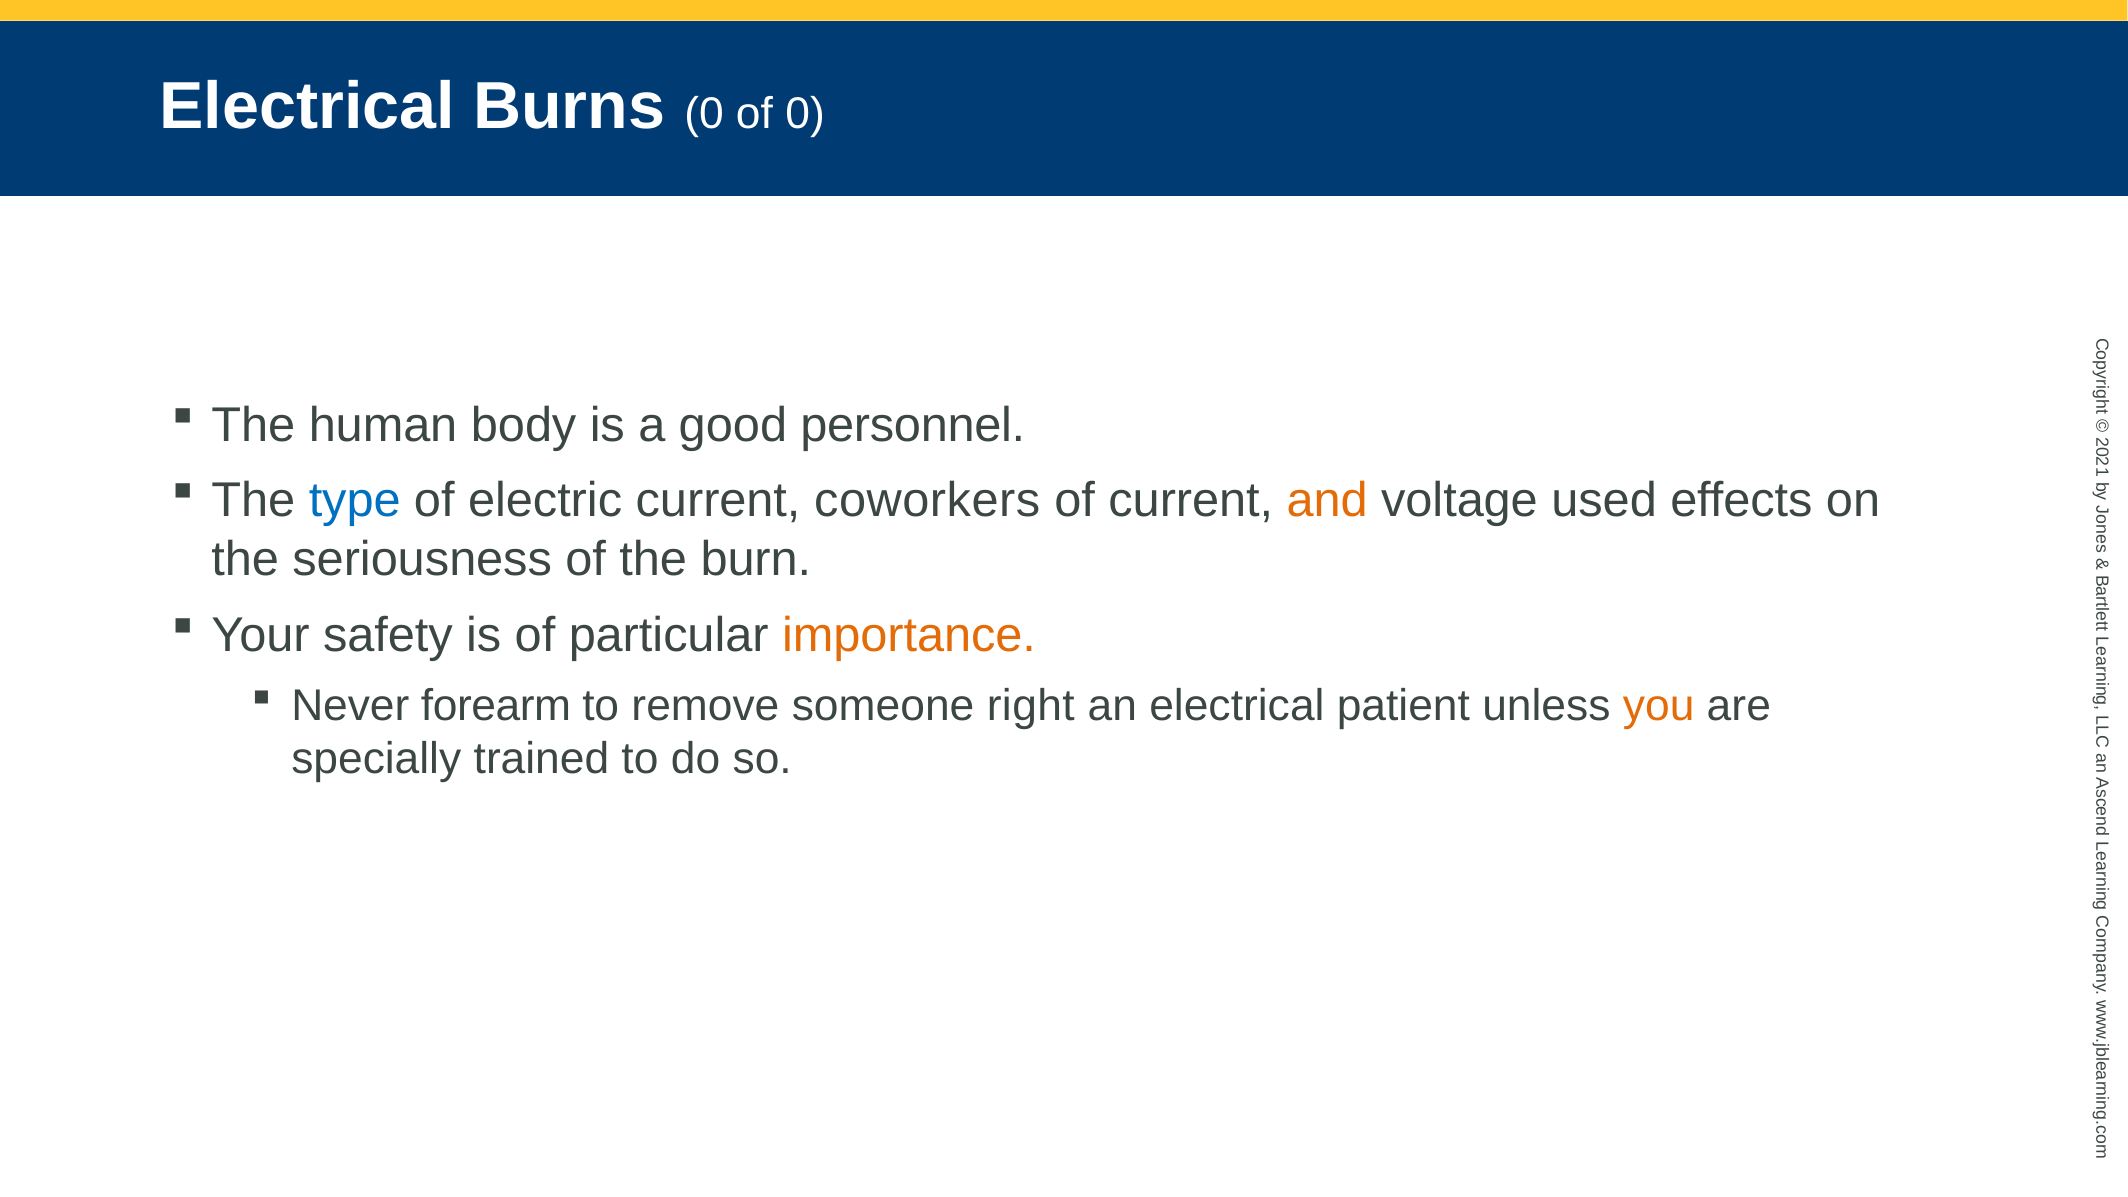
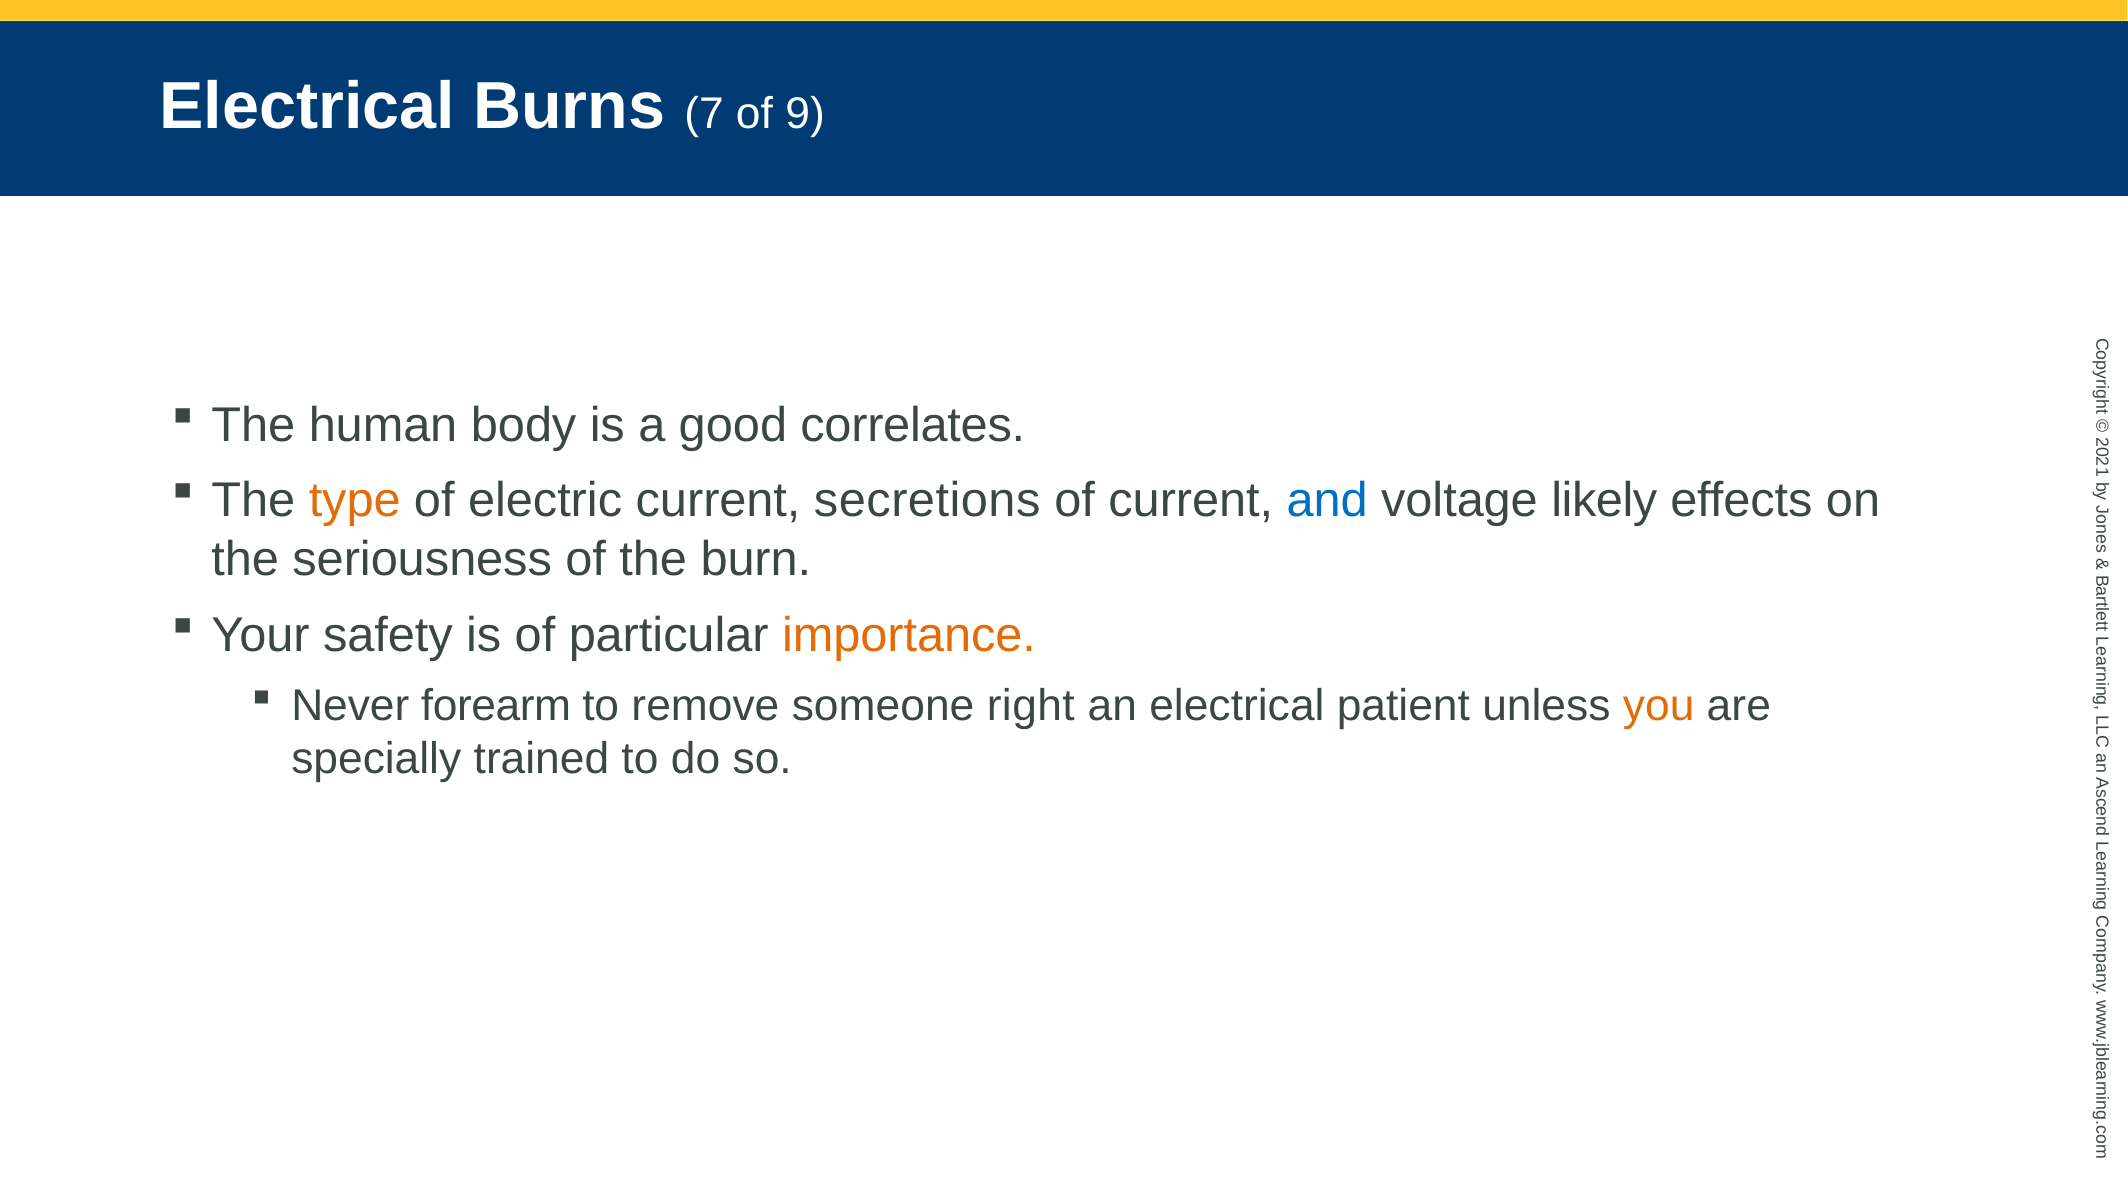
Burns 0: 0 -> 7
of 0: 0 -> 9
personnel: personnel -> correlates
type colour: blue -> orange
coworkers: coworkers -> secretions
and colour: orange -> blue
used: used -> likely
